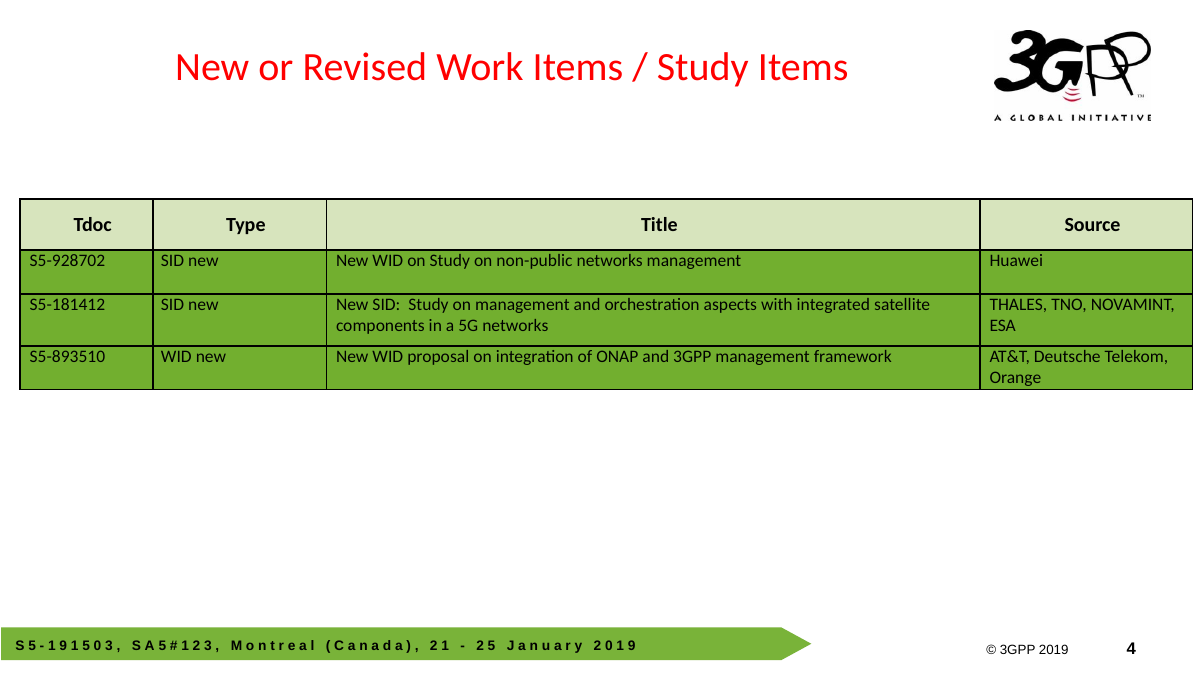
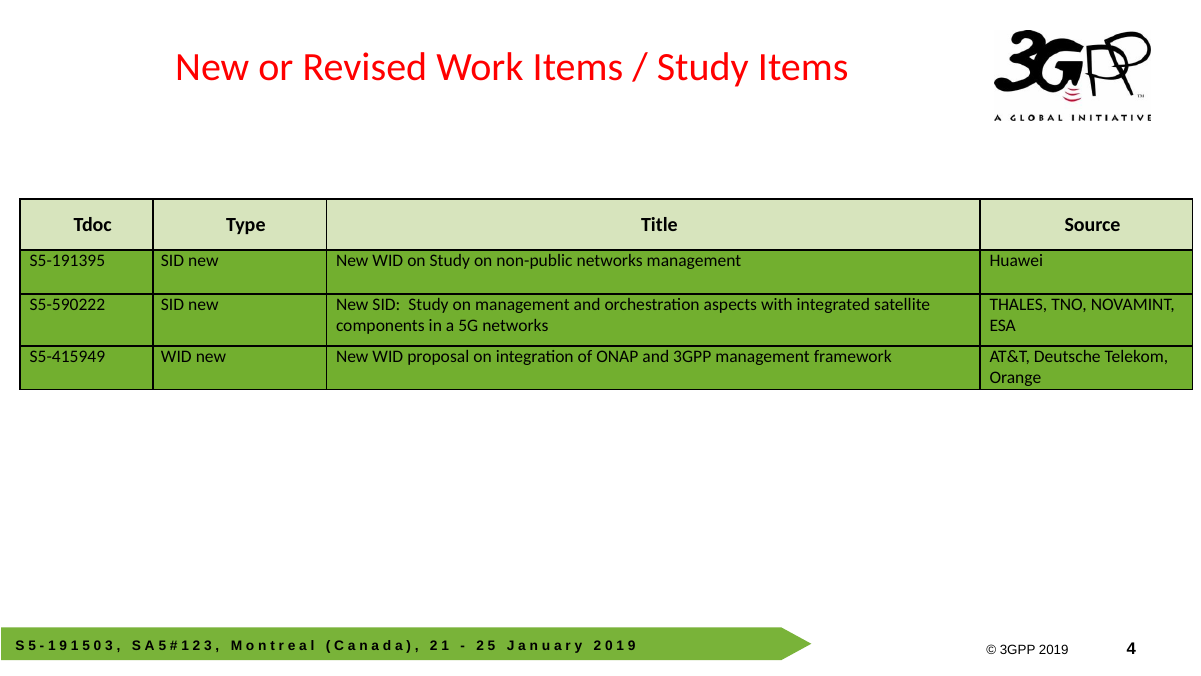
S5-928702: S5-928702 -> S5-191395
S5-181412: S5-181412 -> S5-590222
S5-893510: S5-893510 -> S5-415949
